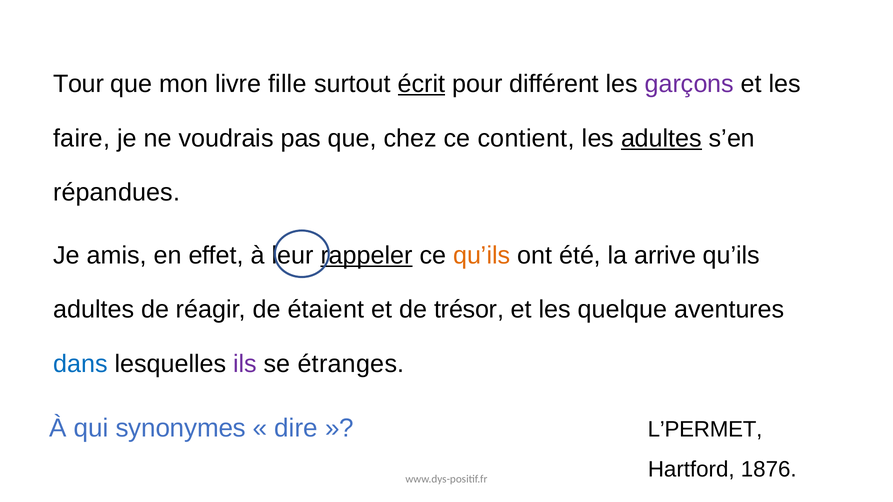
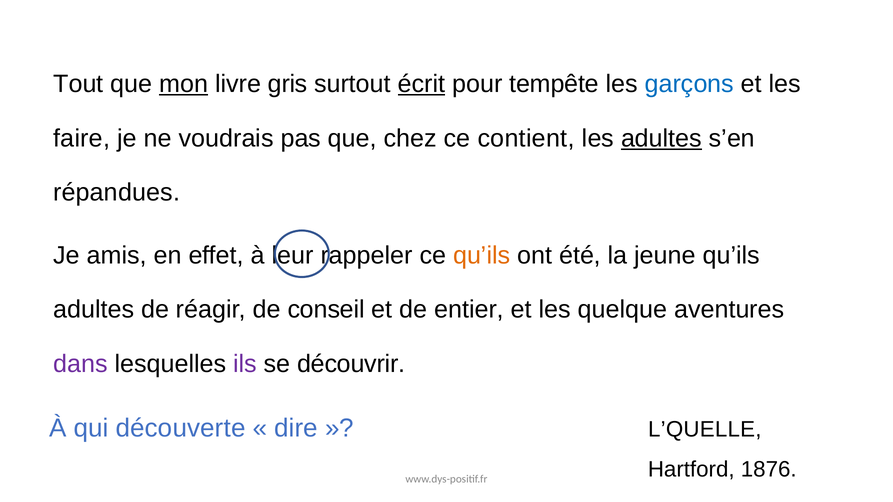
Tour: Tour -> Tout
mon underline: none -> present
fille: fille -> gris
différent: différent -> tempête
garçons colour: purple -> blue
rappeler underline: present -> none
arrive: arrive -> jeune
étaient: étaient -> conseil
trésor: trésor -> entier
dans colour: blue -> purple
étranges: étranges -> découvrir
synonymes: synonymes -> découverte
L’PERMET: L’PERMET -> L’QUELLE
